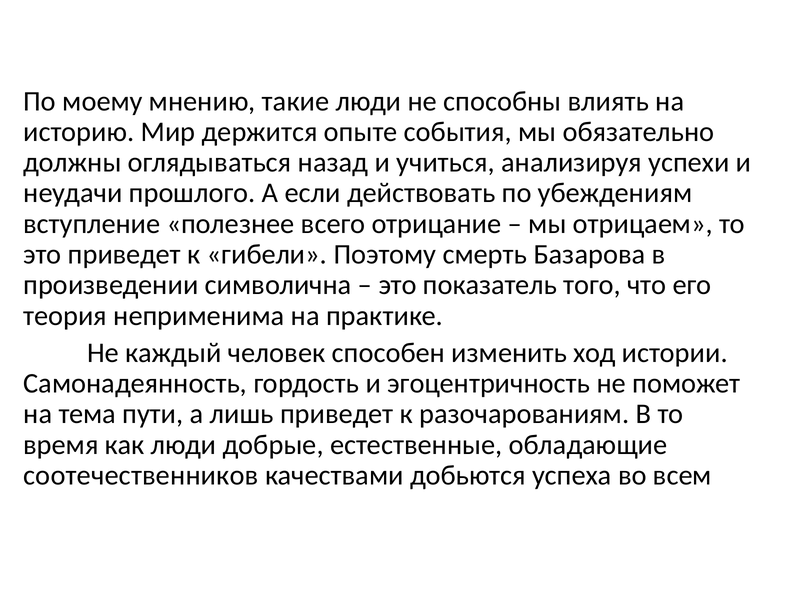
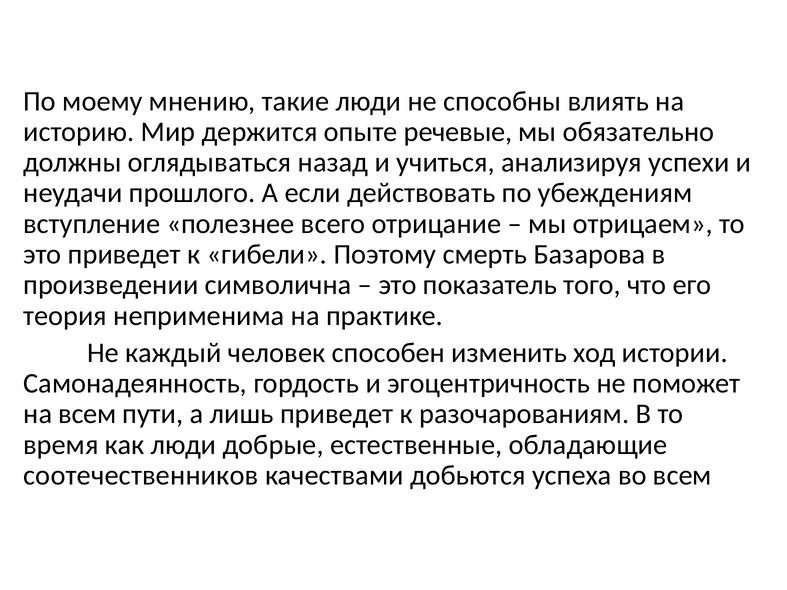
события: события -> речевые
на тема: тема -> всем
